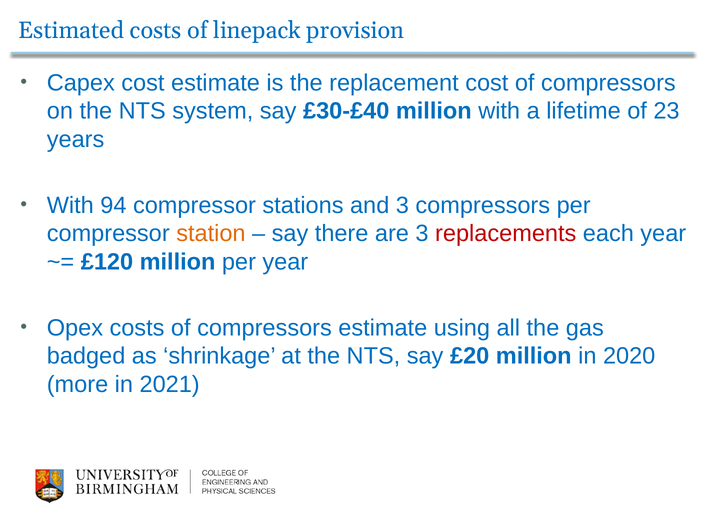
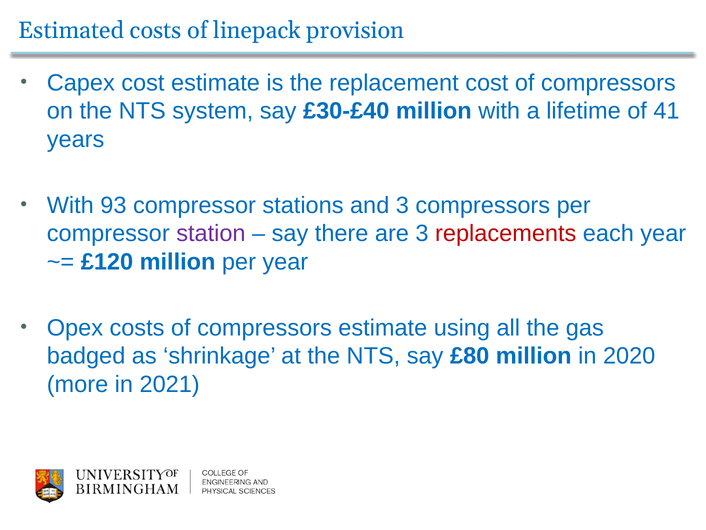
23: 23 -> 41
94: 94 -> 93
station colour: orange -> purple
£20: £20 -> £80
